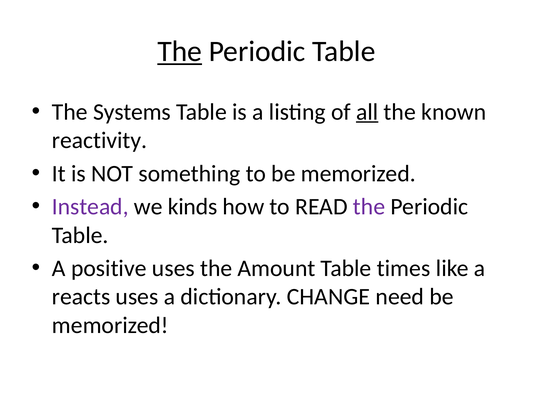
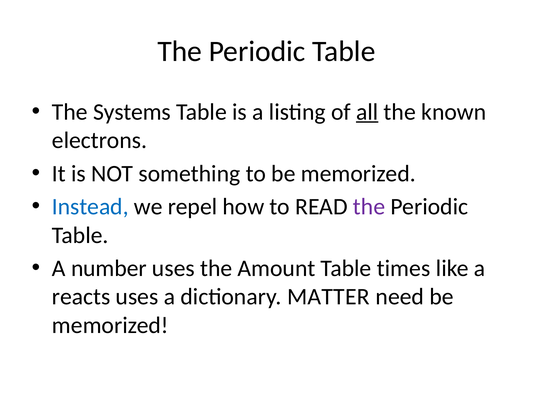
The at (180, 51) underline: present -> none
reactivity: reactivity -> electrons
Instead colour: purple -> blue
kinds: kinds -> repel
positive: positive -> number
CHANGE: CHANGE -> MATTER
